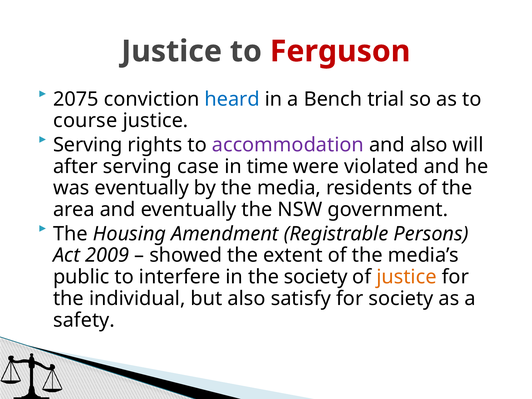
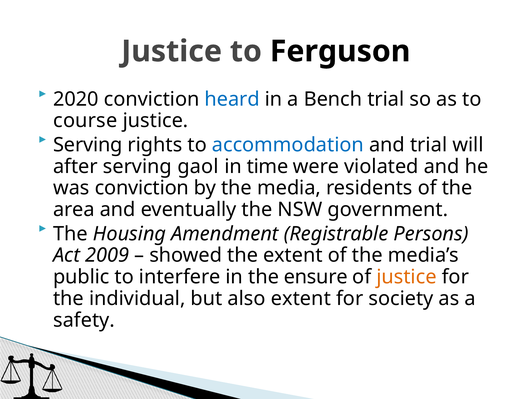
Ferguson colour: red -> black
2075: 2075 -> 2020
accommodation colour: purple -> blue
and also: also -> trial
case: case -> gaol
was eventually: eventually -> conviction
the society: society -> ensure
also satisfy: satisfy -> extent
